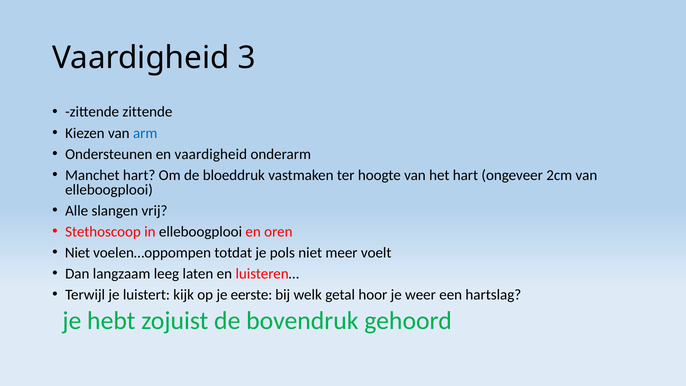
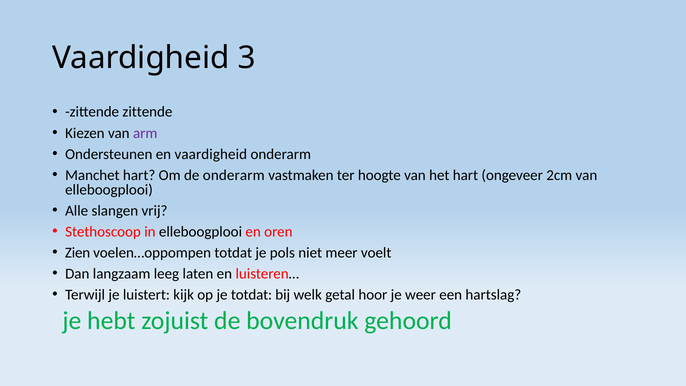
arm colour: blue -> purple
de bloeddruk: bloeddruk -> onderarm
Niet at (78, 253): Niet -> Zien
je eerste: eerste -> totdat
